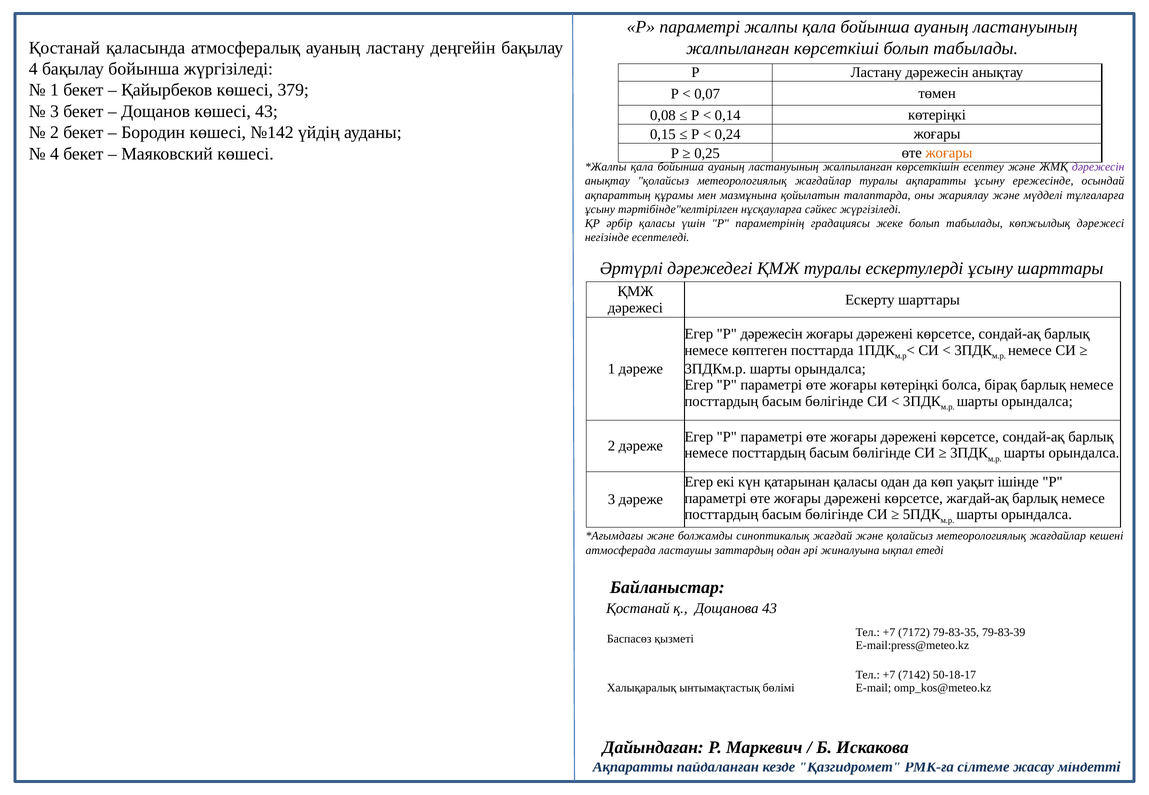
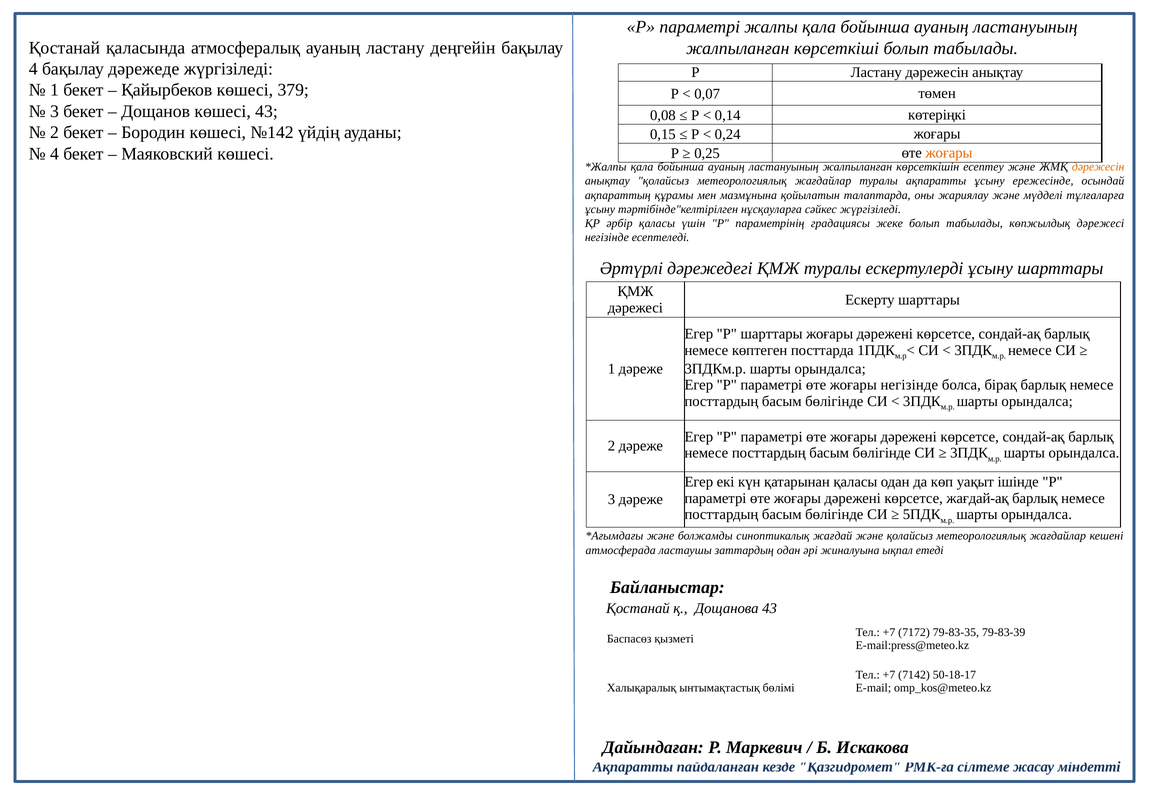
бақылау бойынша: бойынша -> дәрежеде
дәрежесін at (1098, 167) colour: purple -> orange
Р дәрежесін: дәрежесін -> шарттары
жоғары көтеріңкі: көтеріңкі -> негізінде
